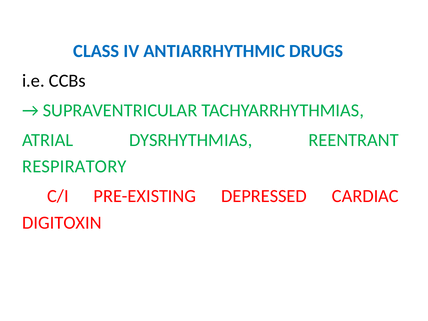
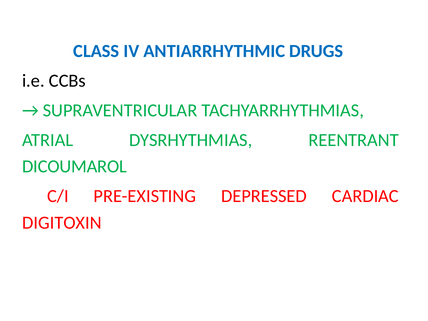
RESPIRATORY: RESPIRATORY -> DICOUMAROL
